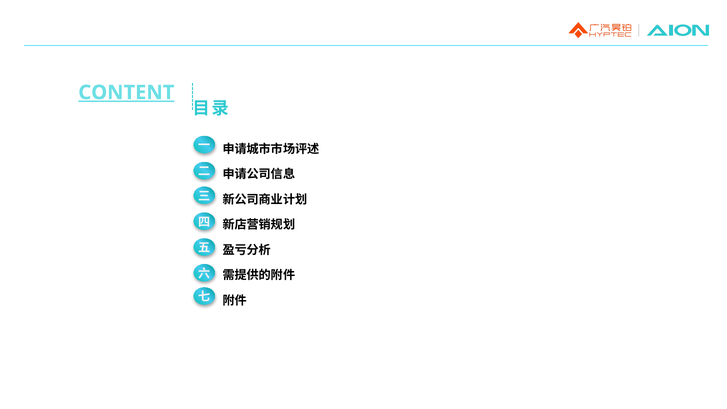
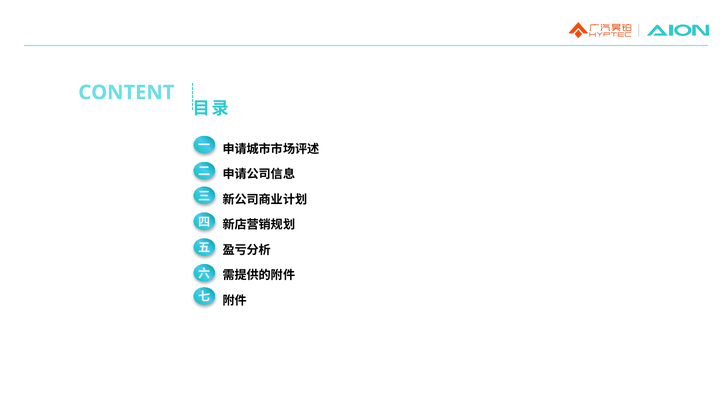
CONTENT underline: present -> none
